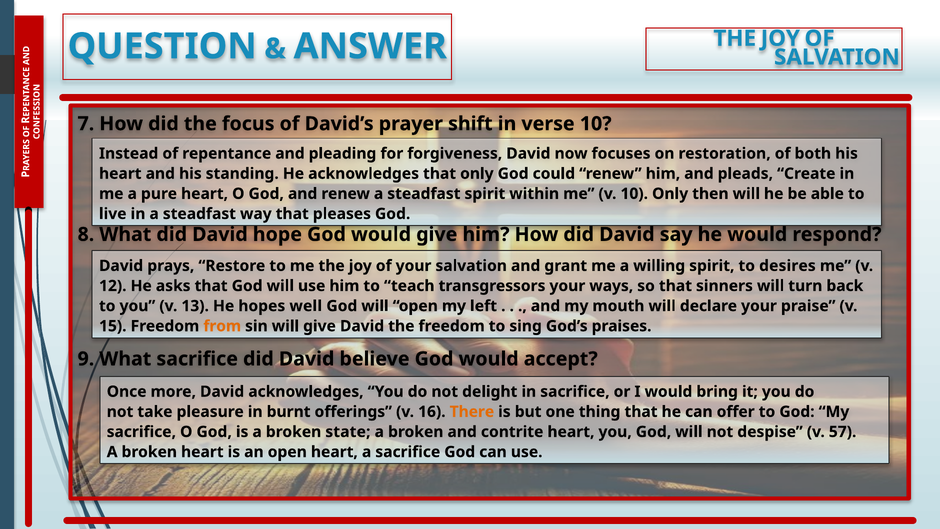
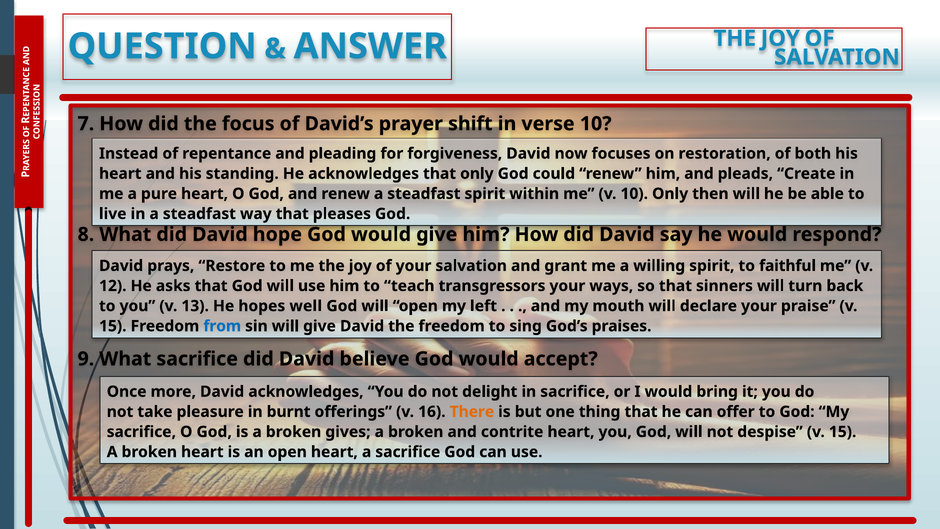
desires: desires -> faithful
from colour: orange -> blue
state: state -> gives
despise v 57: 57 -> 15
